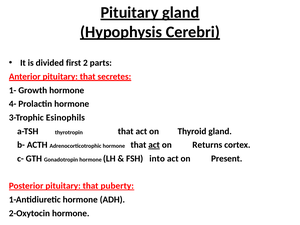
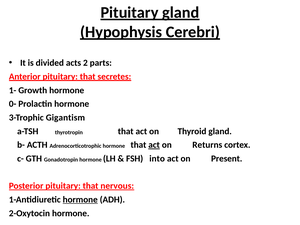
first: first -> acts
4-: 4- -> 0-
Esinophils: Esinophils -> Gigantism
puberty: puberty -> nervous
hormone at (80, 200) underline: none -> present
